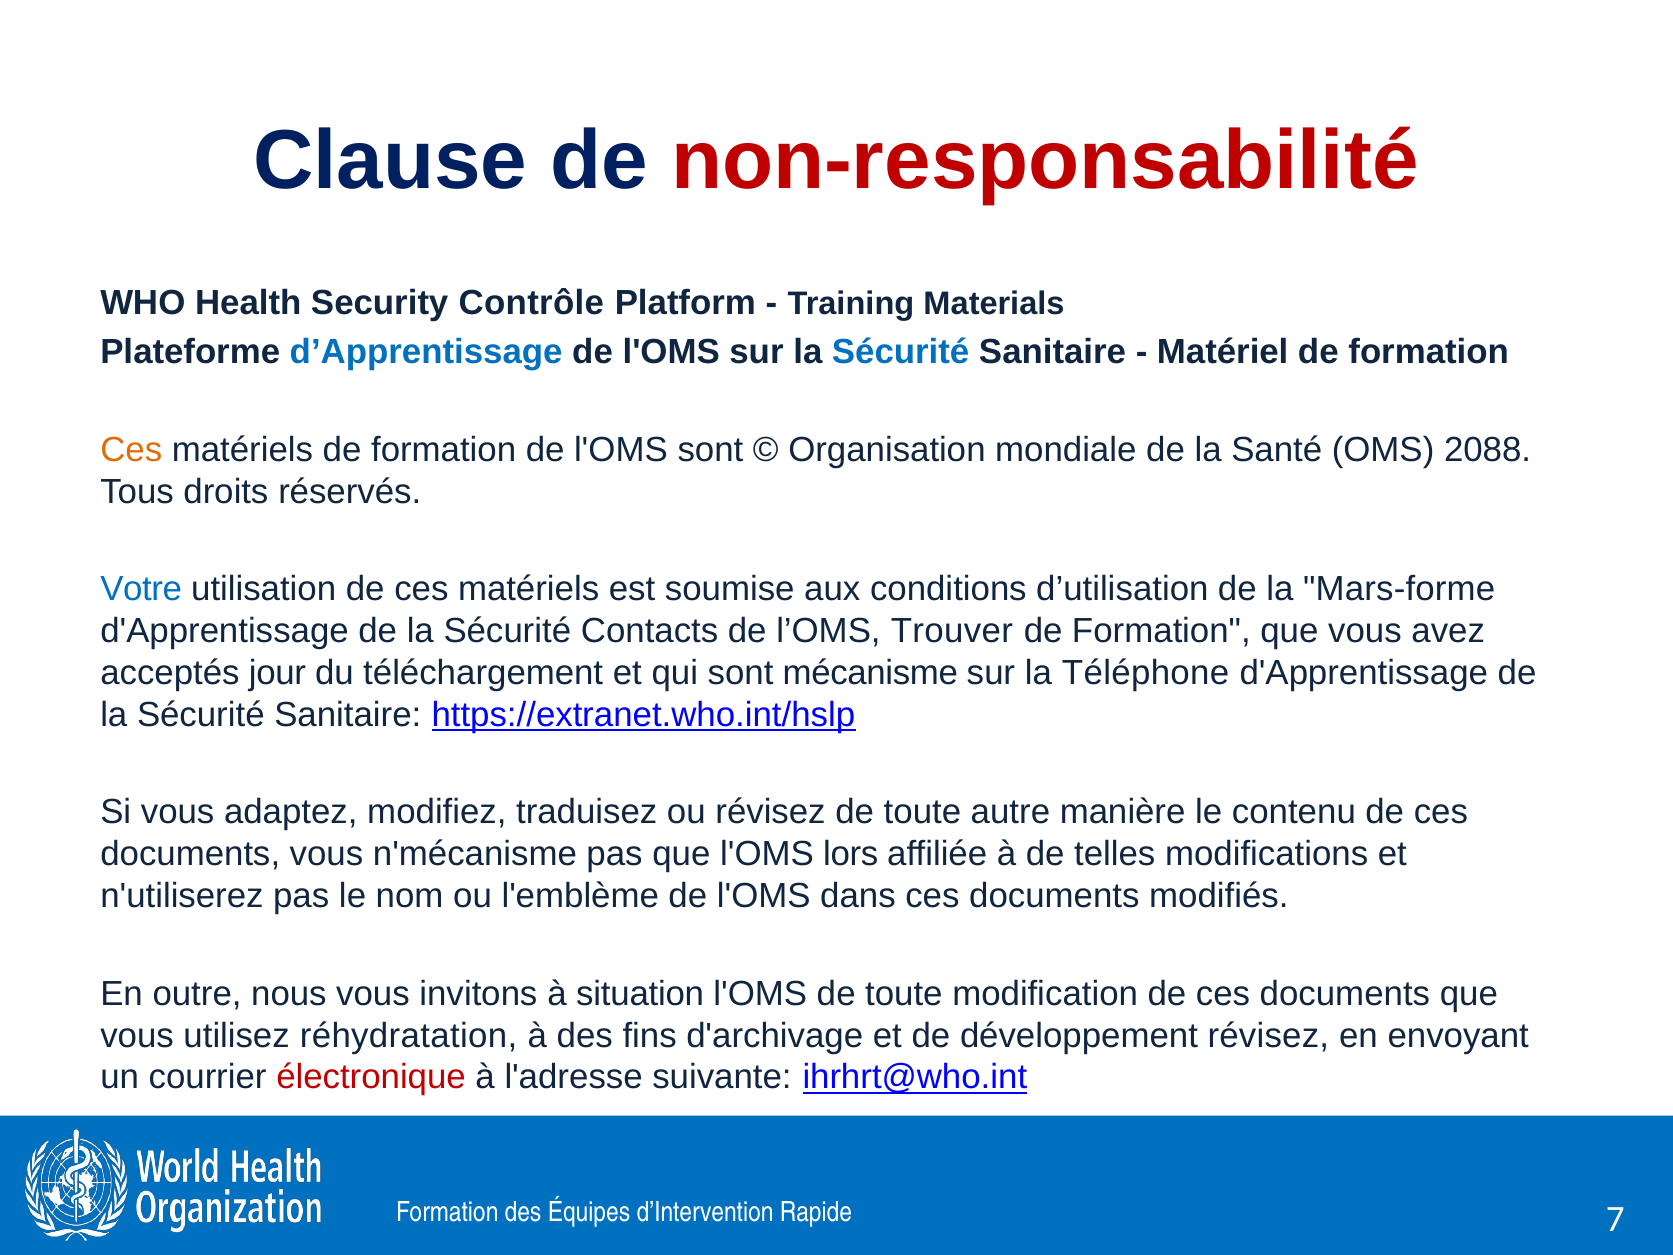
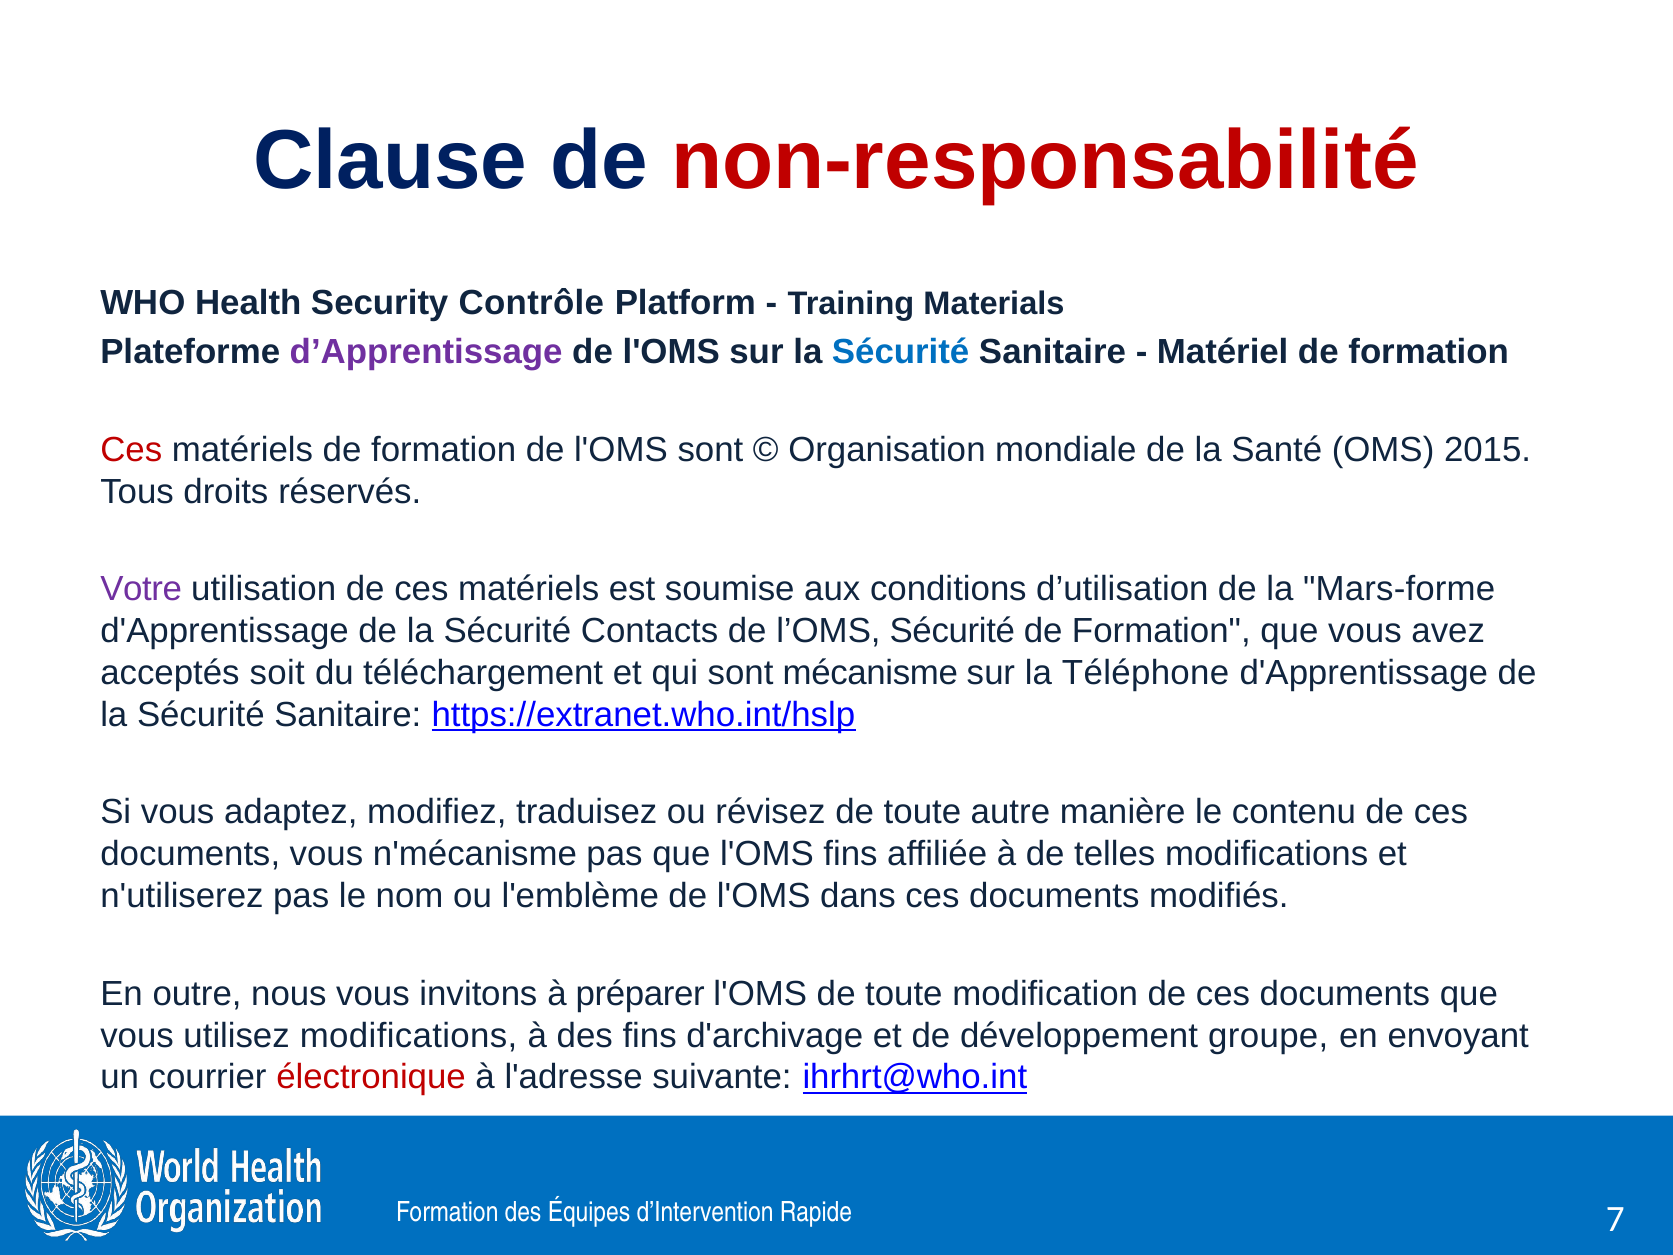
d’Apprentissage colour: blue -> purple
Ces at (131, 450) colour: orange -> red
2088: 2088 -> 2015
Votre colour: blue -> purple
l’OMS Trouver: Trouver -> Sécurité
jour: jour -> soit
l'OMS lors: lors -> fins
situation: situation -> préparer
utilisez réhydratation: réhydratation -> modifications
développement révisez: révisez -> groupe
